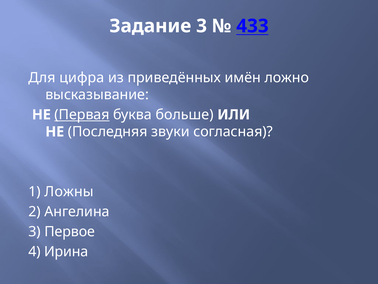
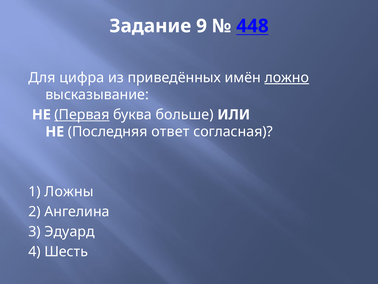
Задание 3: 3 -> 9
433: 433 -> 448
ложно underline: none -> present
звуки: звуки -> ответ
Первое: Первое -> Эдуард
Ирина: Ирина -> Шесть
